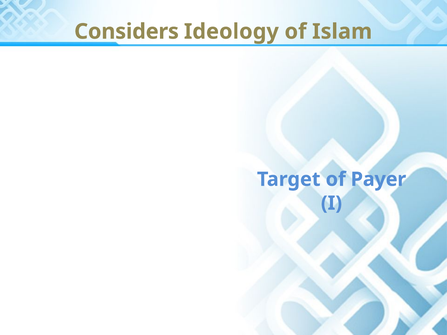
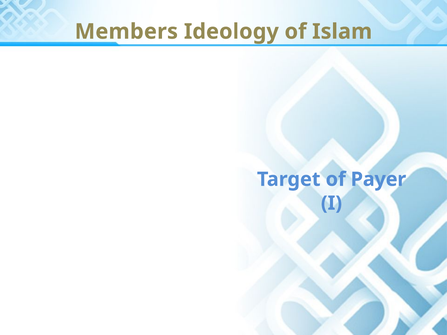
Considers: Considers -> Members
